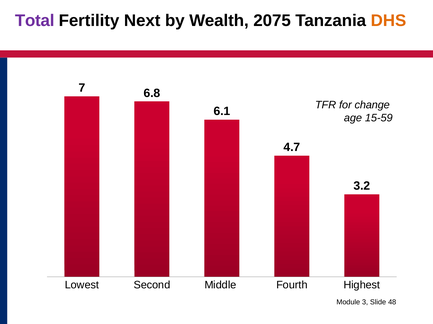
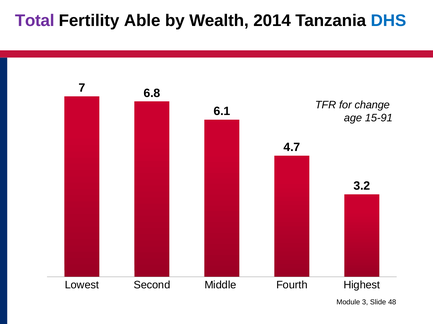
Next: Next -> Able
2075: 2075 -> 2014
DHS colour: orange -> blue
15-59: 15-59 -> 15-91
